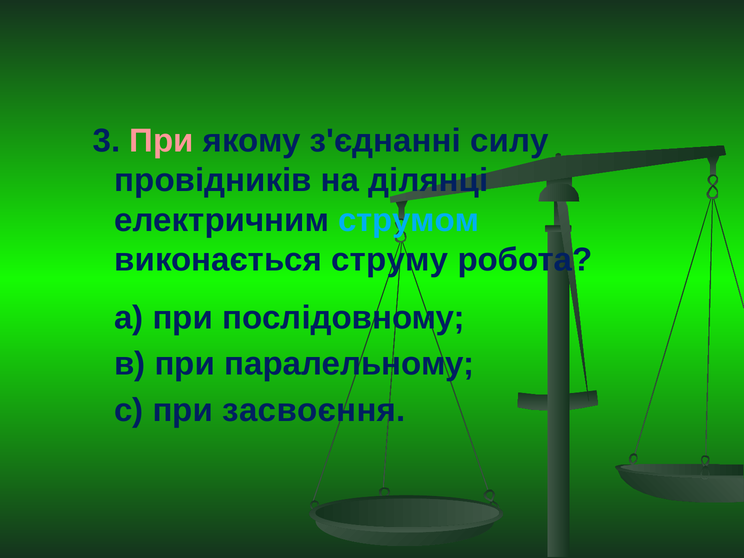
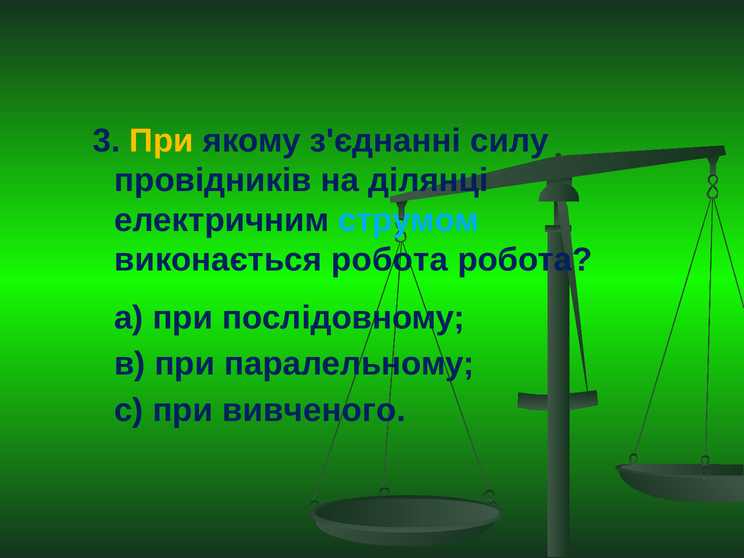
При at (162, 141) colour: pink -> yellow
виконається струму: струму -> робота
засвоєння: засвоєння -> вивченого
